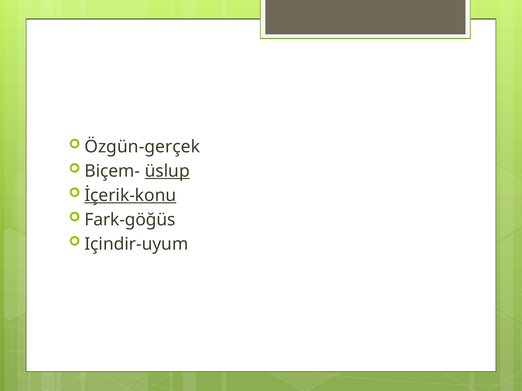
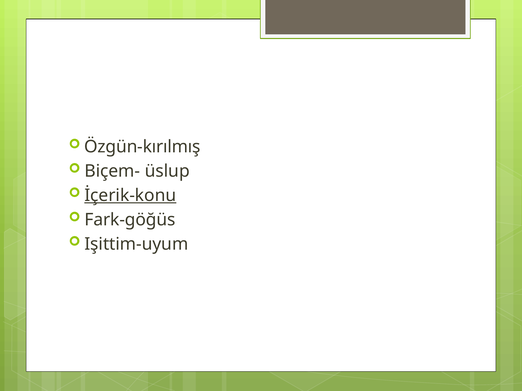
Özgün-gerçek: Özgün-gerçek -> Özgün-kırılmış
üslup underline: present -> none
Içindir-uyum: Içindir-uyum -> Işittim-uyum
